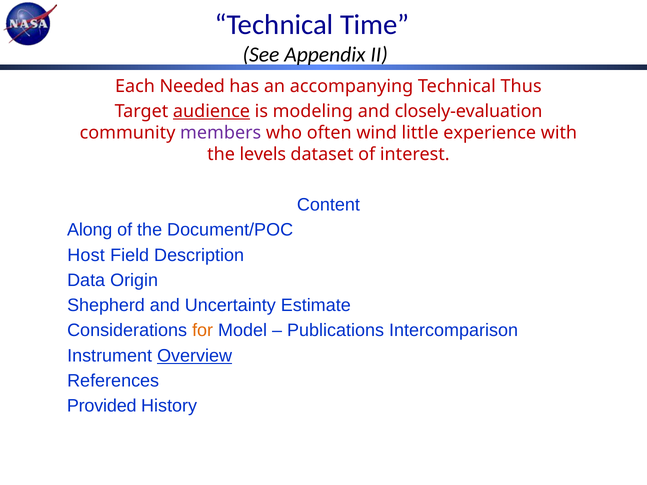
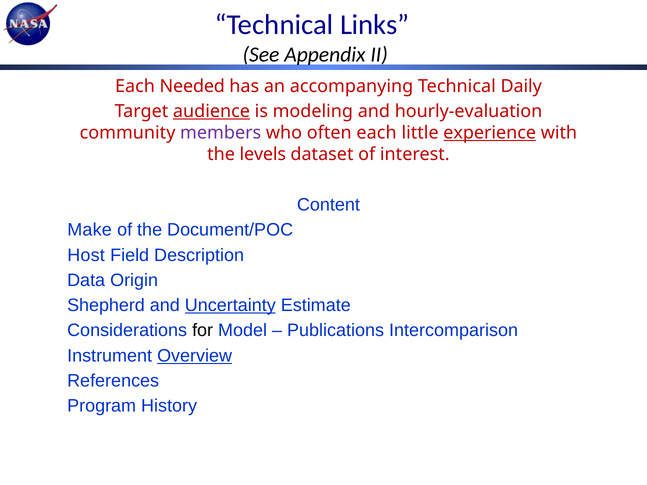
Time: Time -> Links
Thus: Thus -> Daily
closely-evaluation: closely-evaluation -> hourly-evaluation
often wind: wind -> each
experience underline: none -> present
Along: Along -> Make
Uncertainty underline: none -> present
for colour: orange -> black
Provided: Provided -> Program
